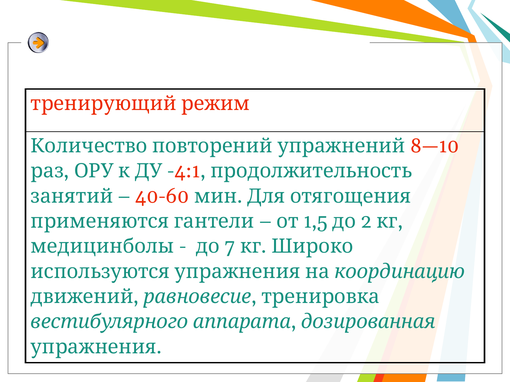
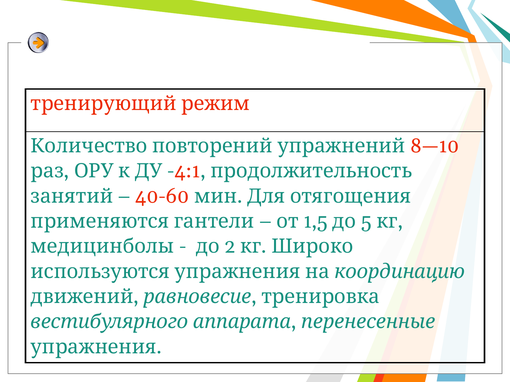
2: 2 -> 5
7: 7 -> 2
дозированная: дозированная -> перенесенные
